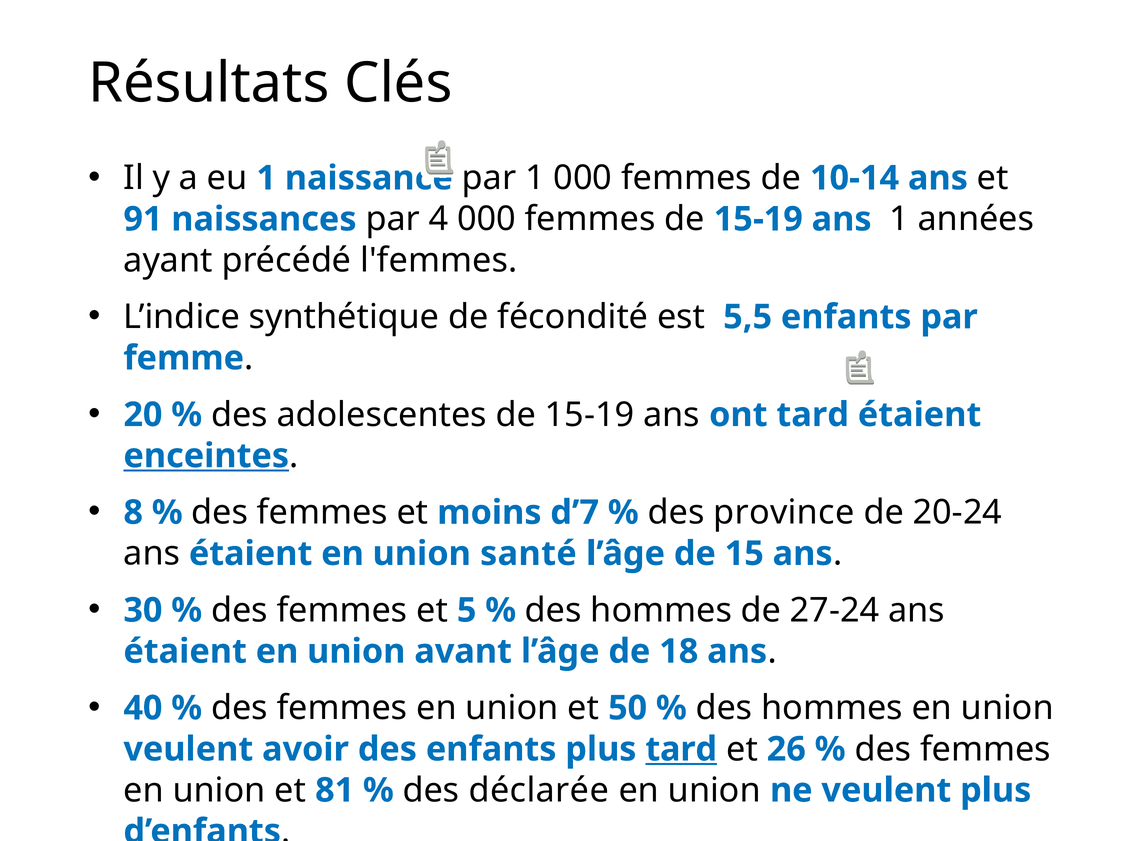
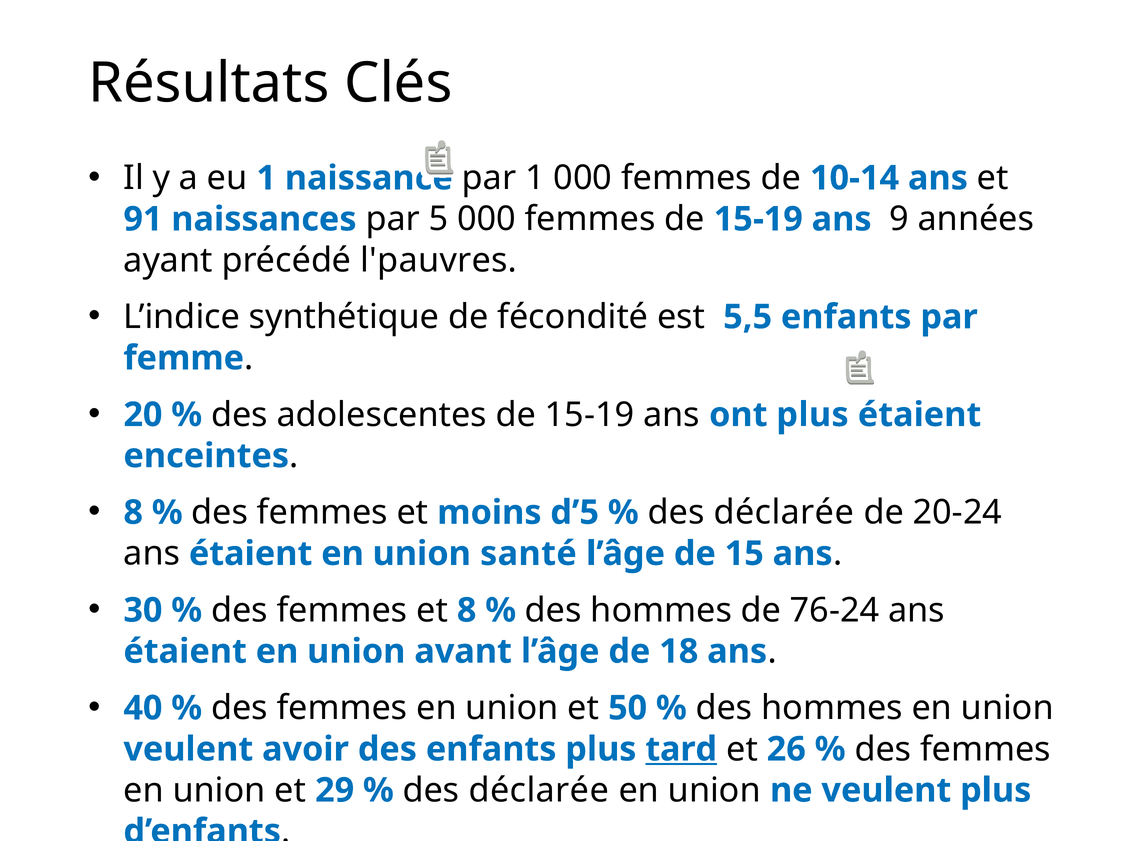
4: 4 -> 5
ans 1: 1 -> 9
l'femmes: l'femmes -> l'pauvres
ont tard: tard -> plus
enceintes underline: present -> none
d’7: d’7 -> d’5
province at (784, 513): province -> déclarée
et 5: 5 -> 8
27-24: 27-24 -> 76-24
81: 81 -> 29
